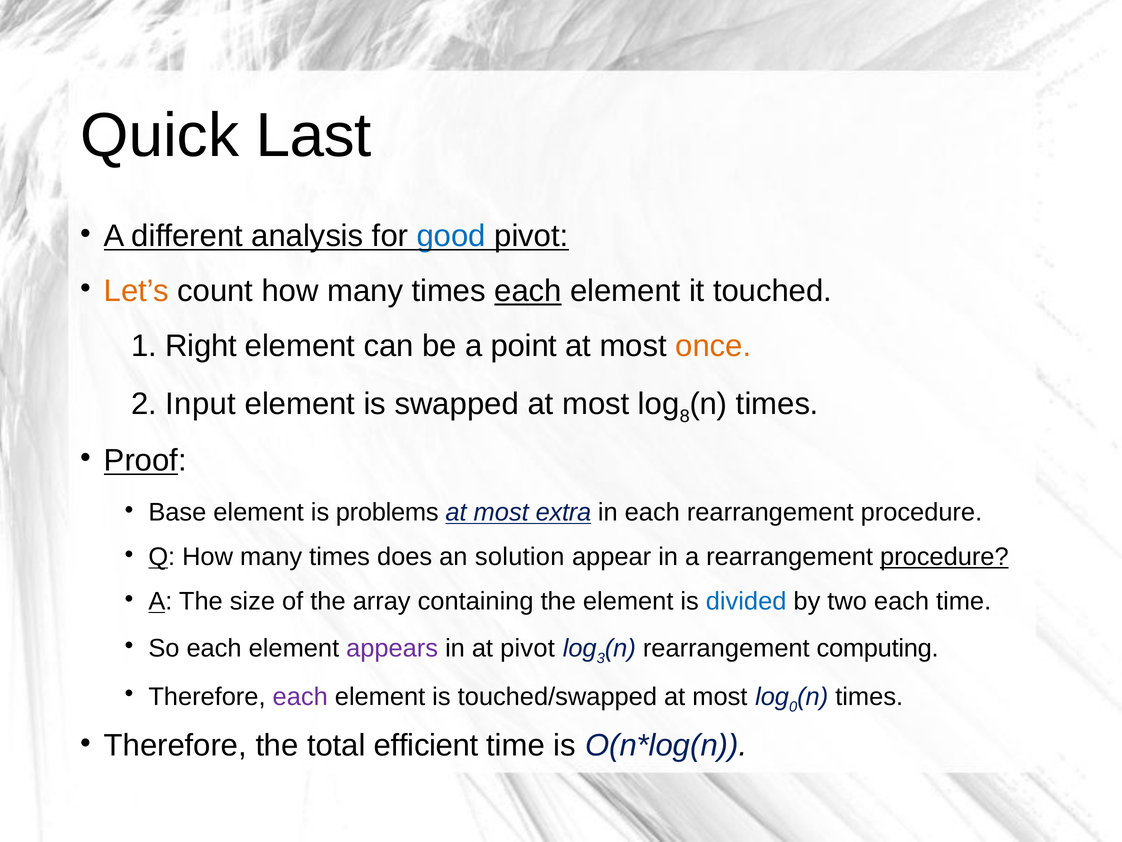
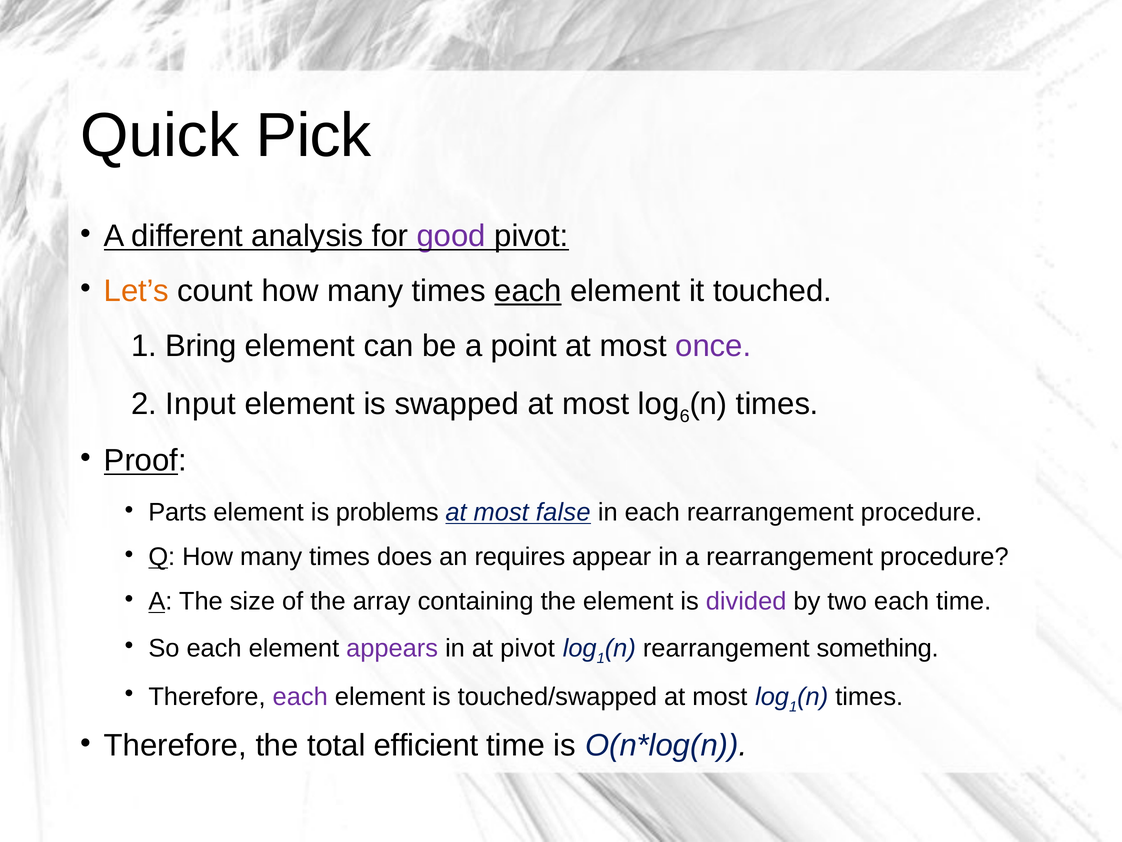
Last: Last -> Pick
good colour: blue -> purple
Right: Right -> Bring
once colour: orange -> purple
8: 8 -> 6
Base: Base -> Parts
extra: extra -> false
solution: solution -> requires
procedure at (944, 556) underline: present -> none
divided colour: blue -> purple
3 at (601, 658): 3 -> 1
computing: computing -> something
0 at (793, 706): 0 -> 1
